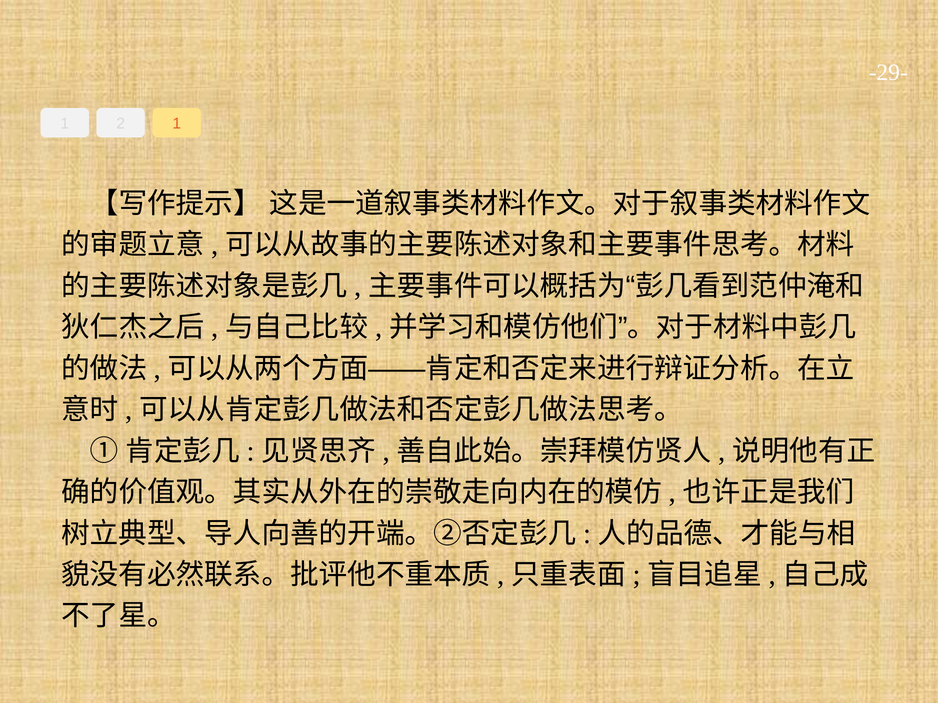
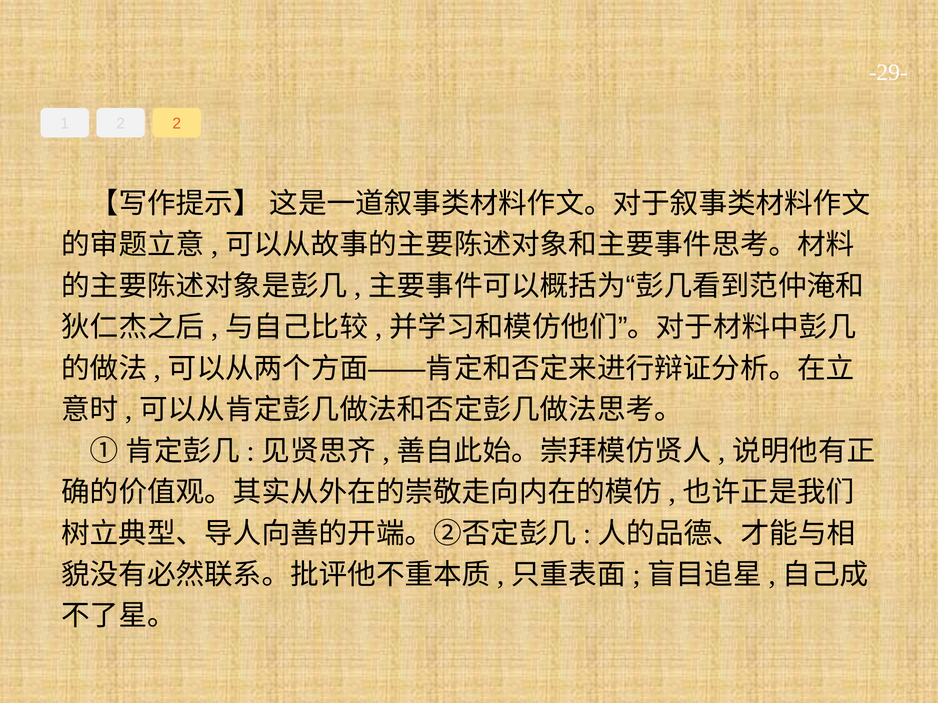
2 1: 1 -> 2
